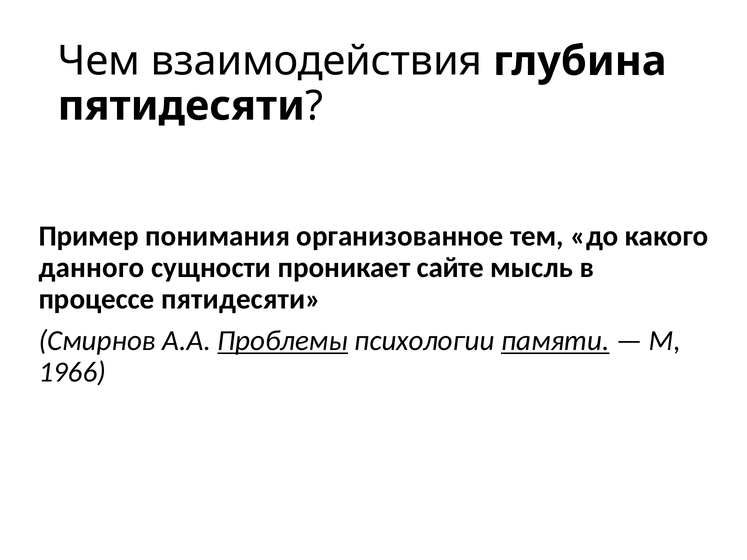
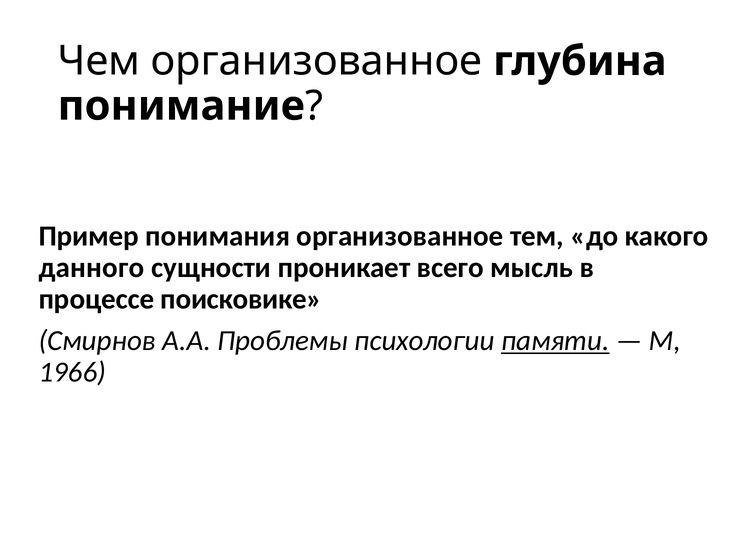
Чем взаимодействия: взаимодействия -> организованное
пятидесяти at (181, 106): пятидесяти -> понимание
сайте: сайте -> всего
процессе пятидесяти: пятидесяти -> поисковике
Проблемы underline: present -> none
